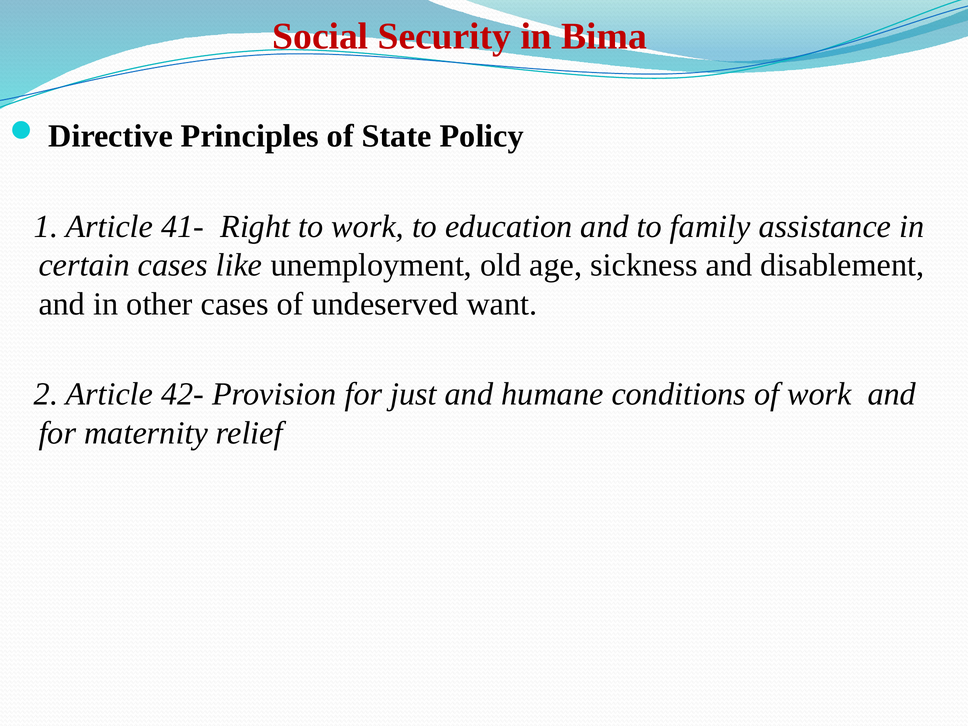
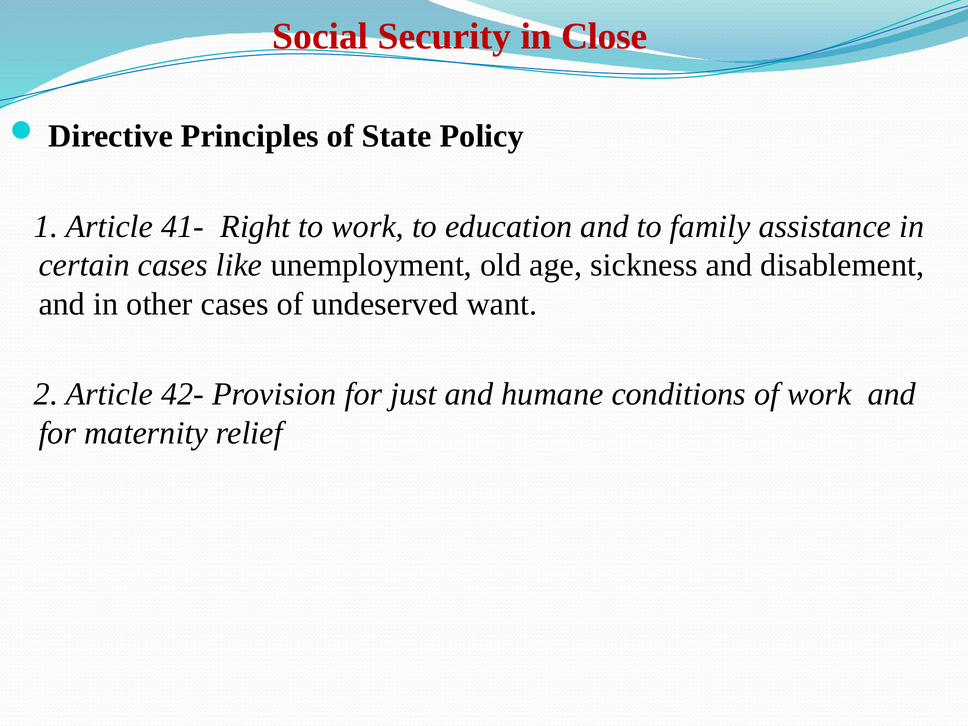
Bima: Bima -> Close
